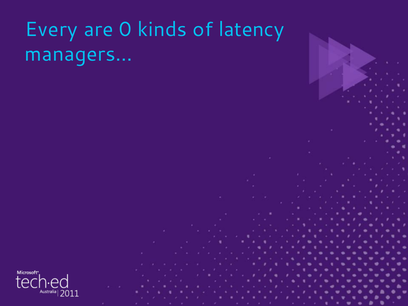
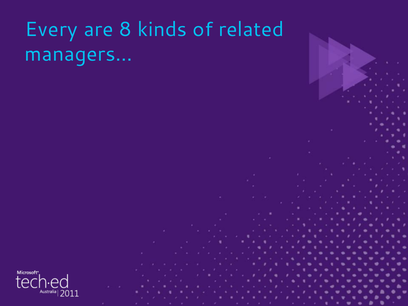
0: 0 -> 8
latency: latency -> related
